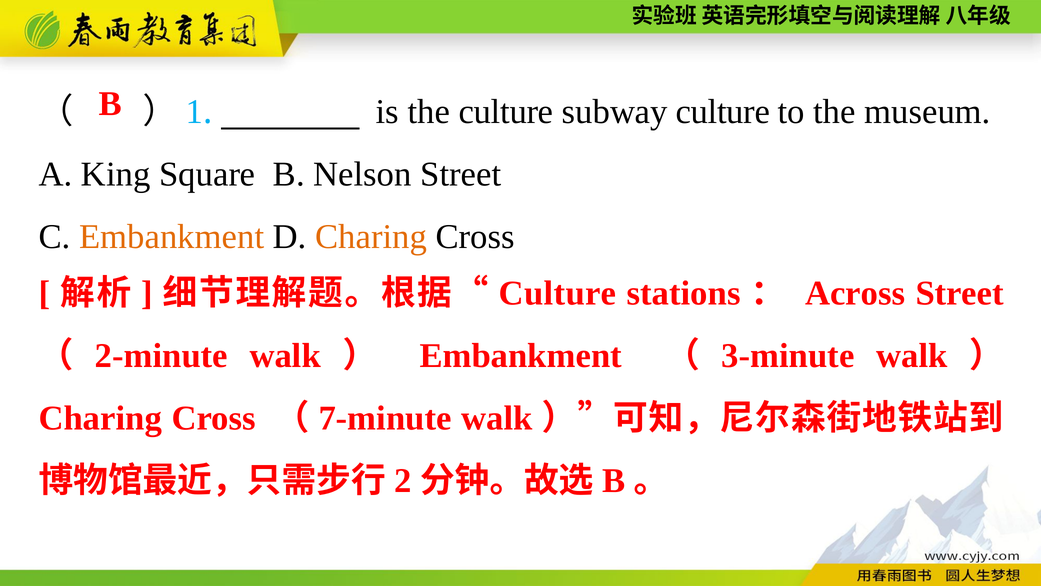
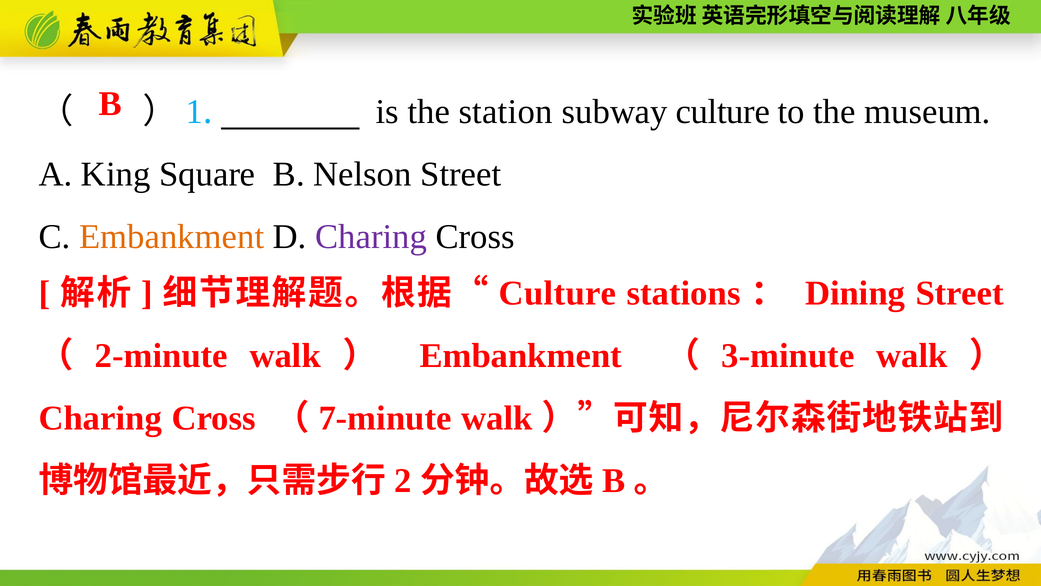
the culture: culture -> station
Charing at (371, 237) colour: orange -> purple
Across: Across -> Dining
